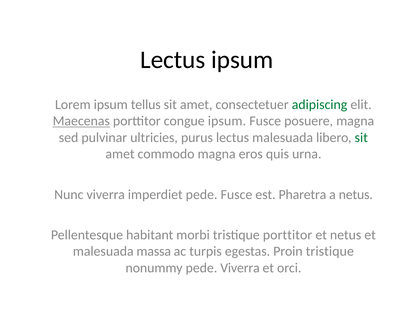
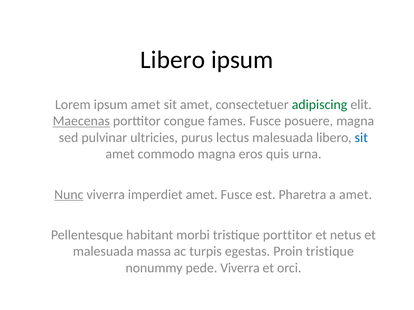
Lectus at (173, 60): Lectus -> Libero
ipsum tellus: tellus -> amet
congue ipsum: ipsum -> fames
sit at (361, 138) colour: green -> blue
Nunc underline: none -> present
imperdiet pede: pede -> amet
a netus: netus -> amet
